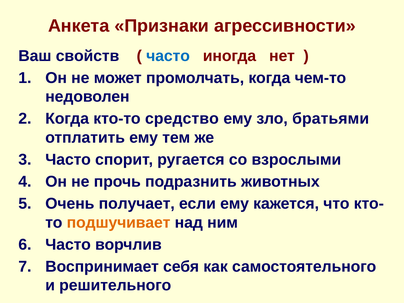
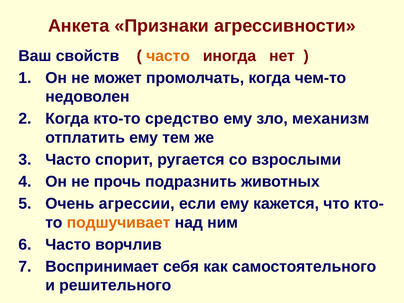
часто at (168, 56) colour: blue -> orange
братьями: братьями -> механизм
получает: получает -> агрессии
